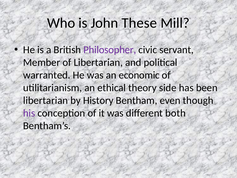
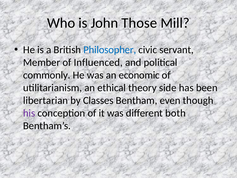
These: These -> Those
Philosopher colour: purple -> blue
of Libertarian: Libertarian -> Influenced
warranted: warranted -> commonly
History: History -> Classes
